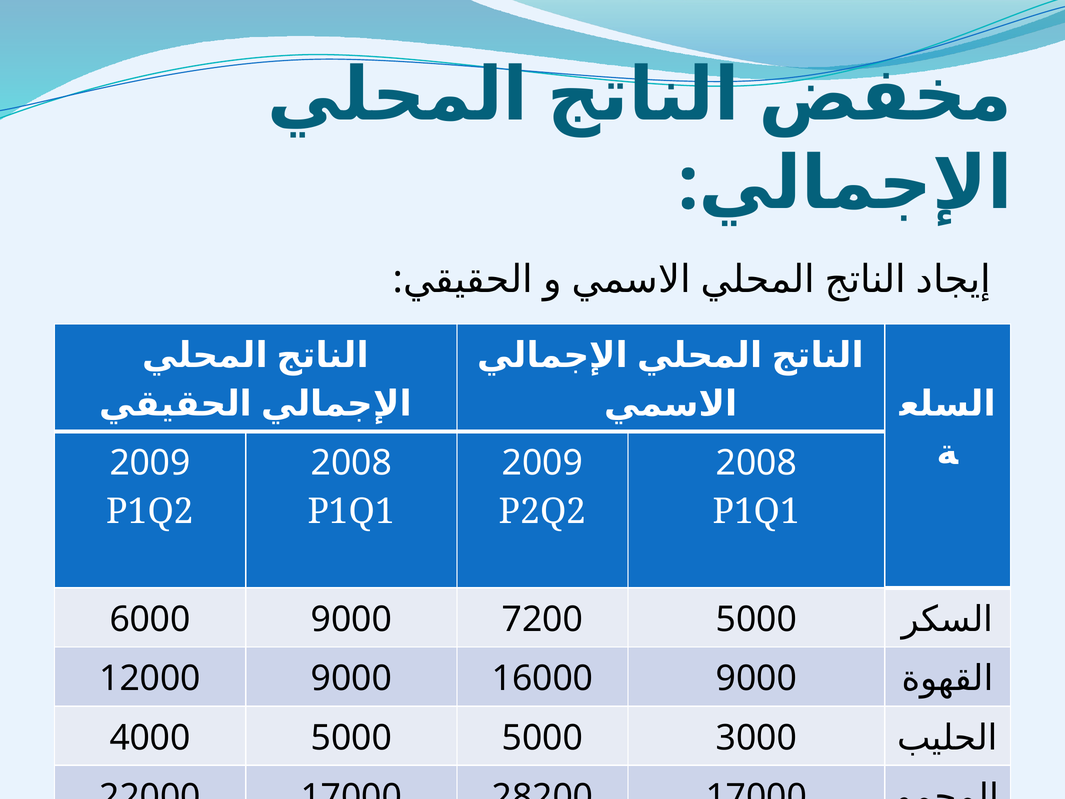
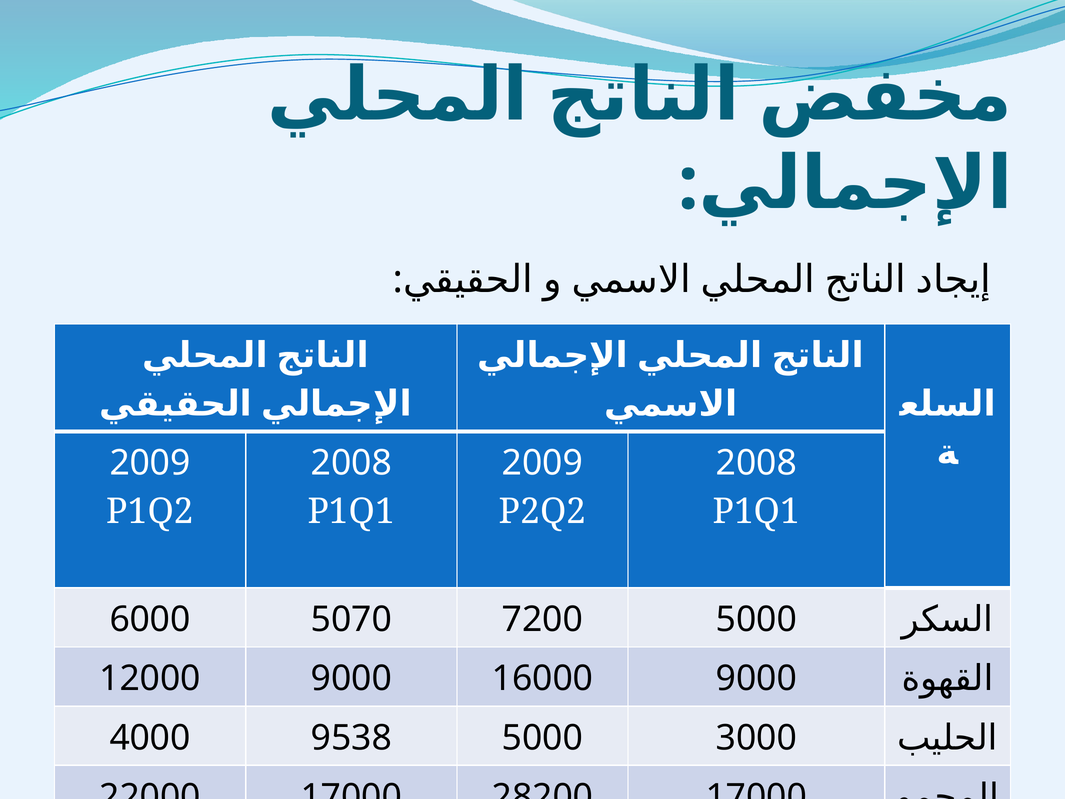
6000 9000: 9000 -> 5070
4000 5000: 5000 -> 9538
